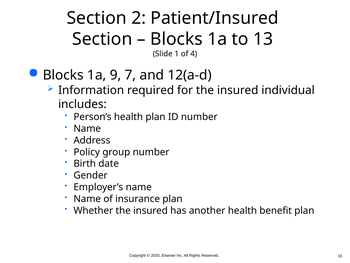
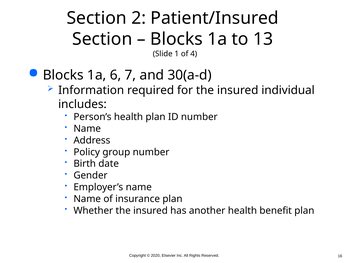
9: 9 -> 6
12(a-d: 12(a-d -> 30(a-d
